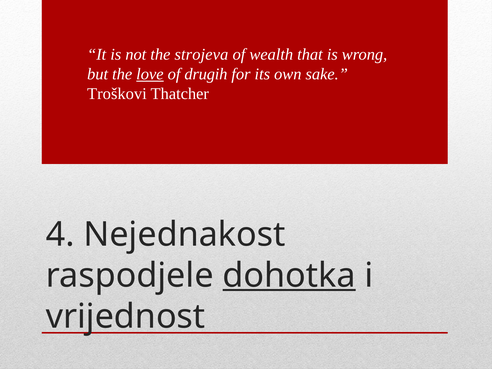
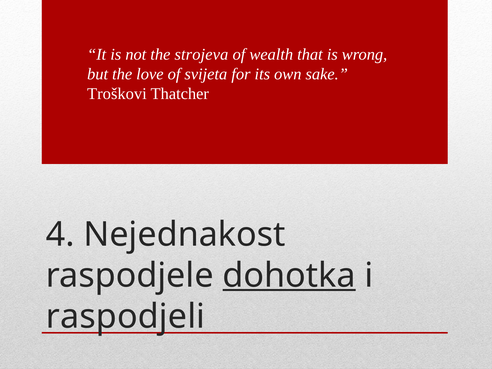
love underline: present -> none
drugih: drugih -> svijeta
vrijednost: vrijednost -> raspodjeli
